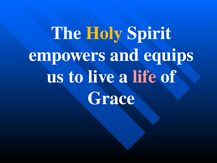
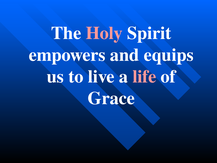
Holy colour: yellow -> pink
